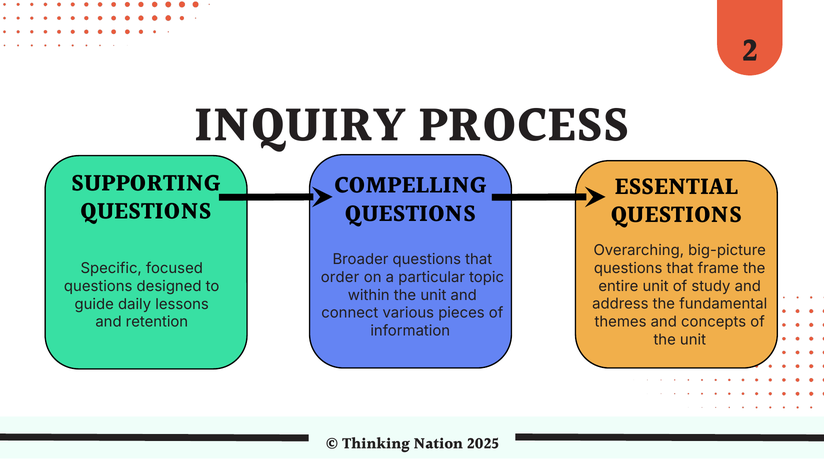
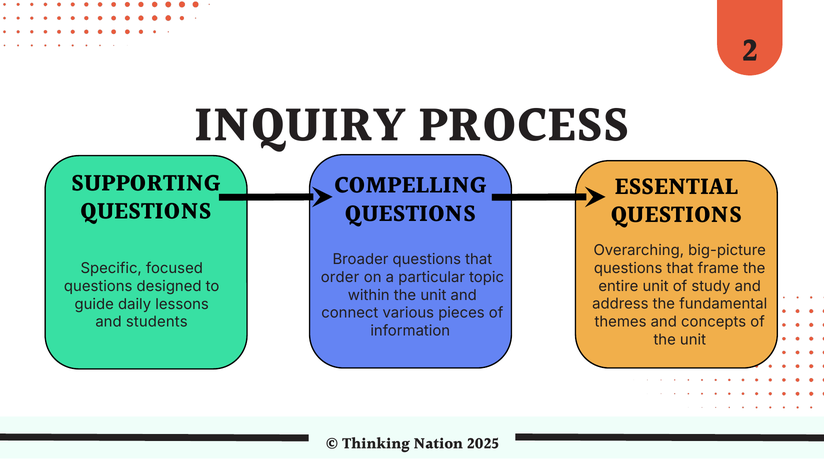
retention: retention -> students
